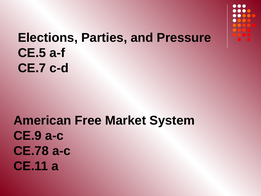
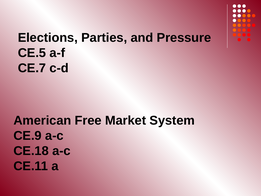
CE.78: CE.78 -> CE.18
